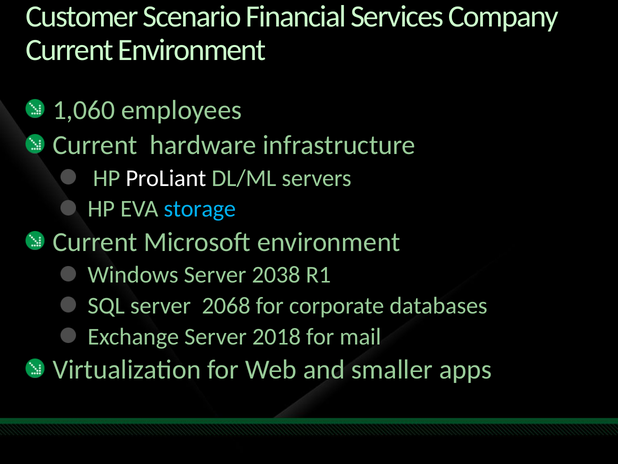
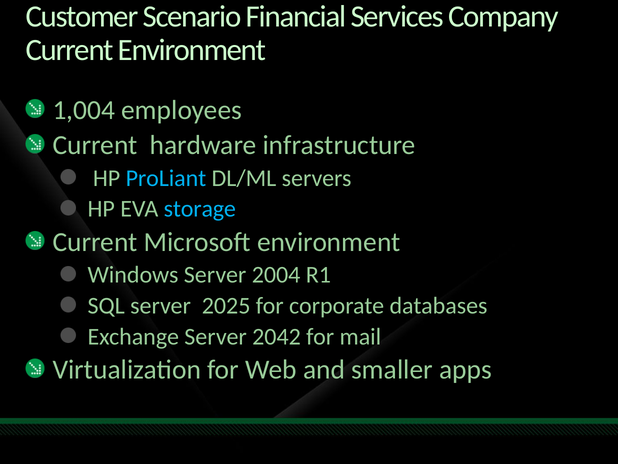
1,060: 1,060 -> 1,004
ProLiant colour: white -> light blue
2038: 2038 -> 2004
2068: 2068 -> 2025
2018: 2018 -> 2042
